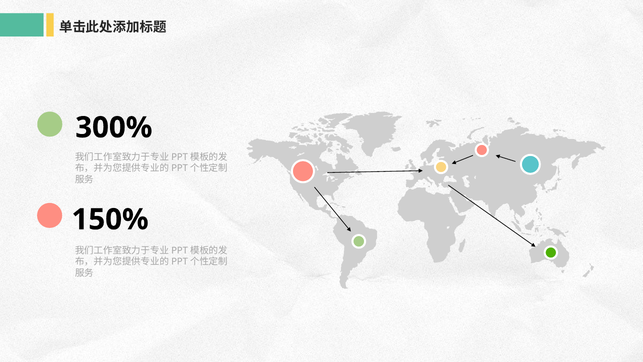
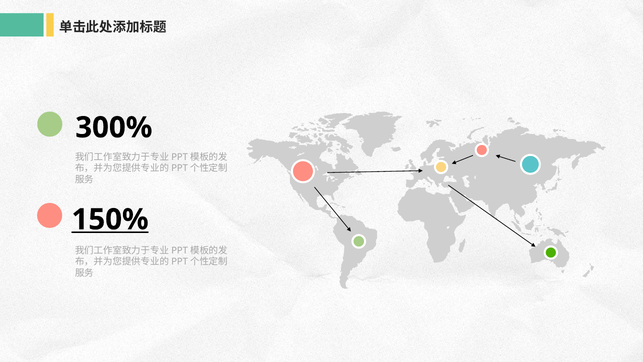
150% underline: none -> present
